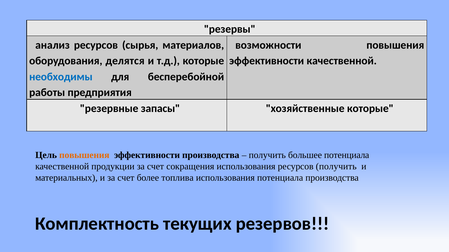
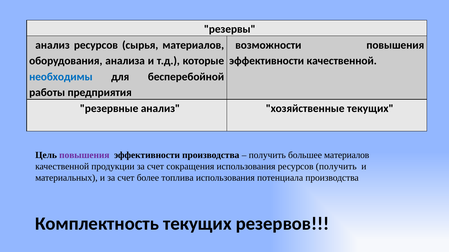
делятся: делятся -> анализа
резервные запасы: запасы -> анализ
хозяйственные которые: которые -> текущих
повышения at (84, 156) colour: orange -> purple
большее потенциала: потенциала -> материалов
